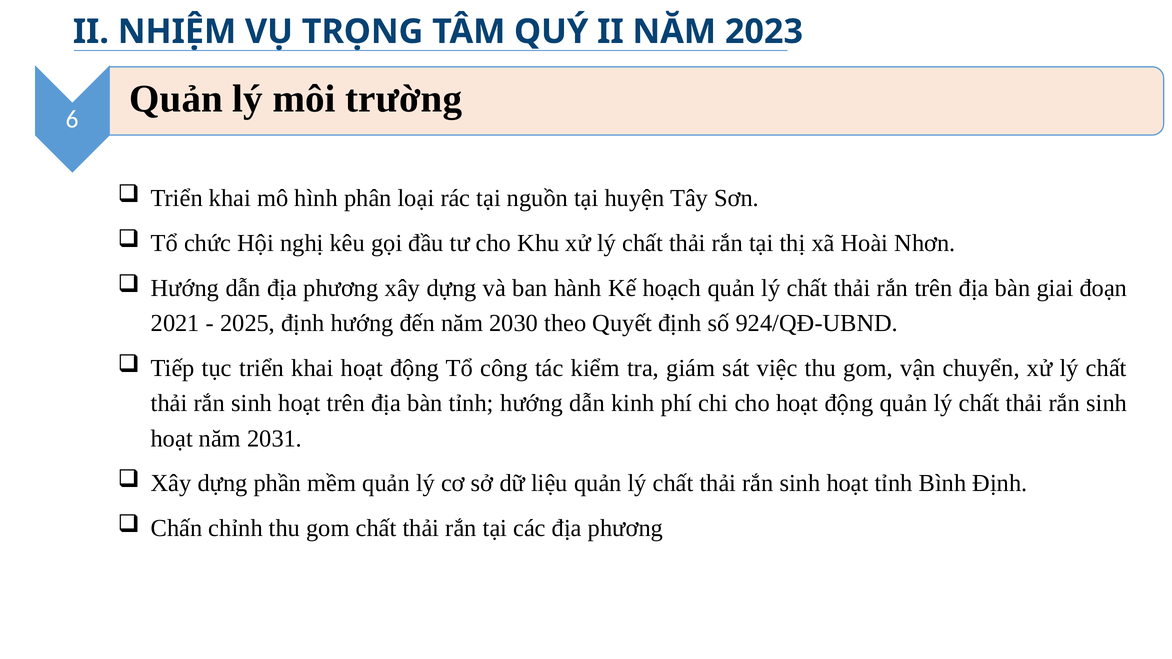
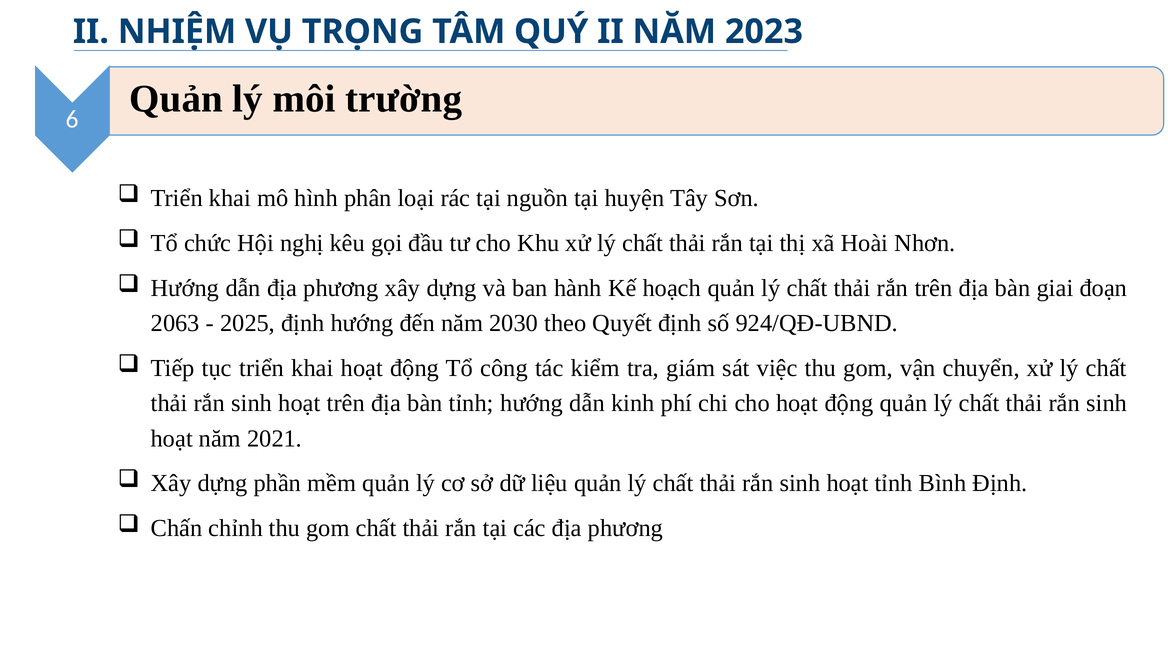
2021: 2021 -> 2063
2031: 2031 -> 2021
